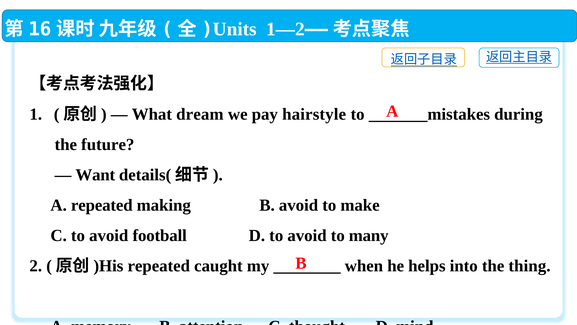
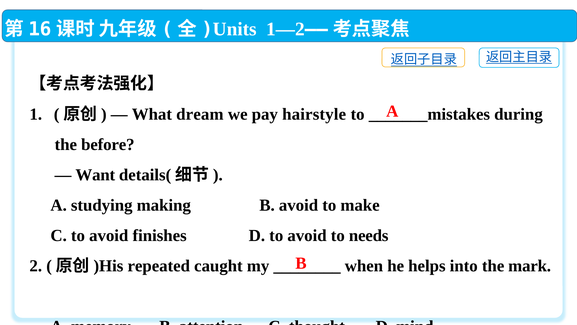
future: future -> before
A repeated: repeated -> studying
football: football -> finishes
many: many -> needs
thing: thing -> mark
